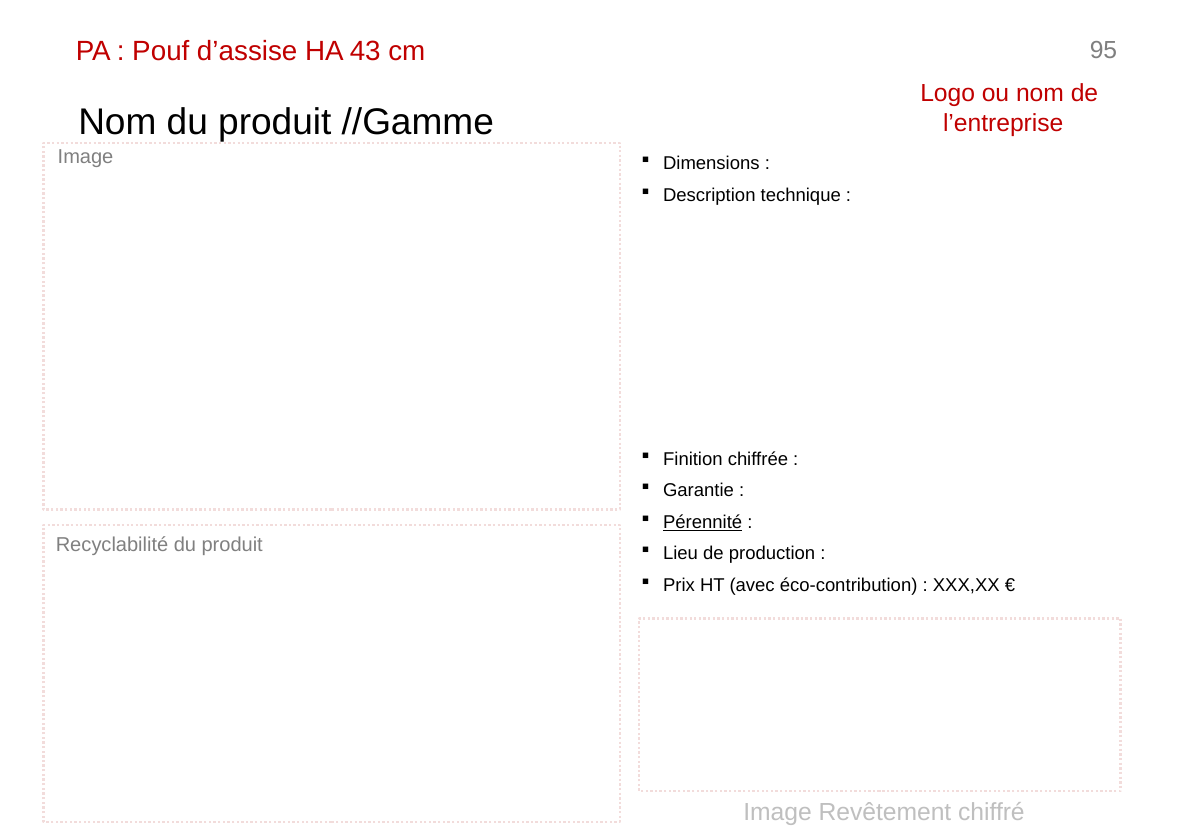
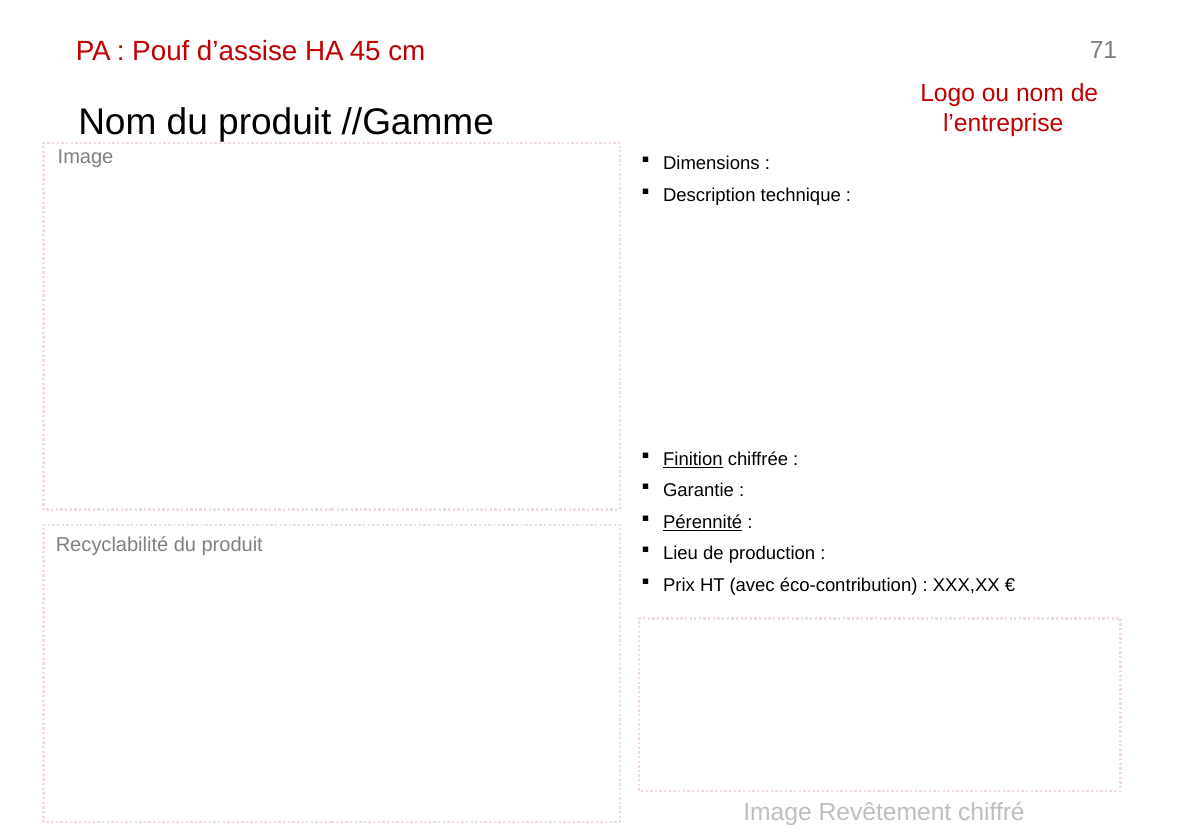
43: 43 -> 45
95: 95 -> 71
Finition underline: none -> present
